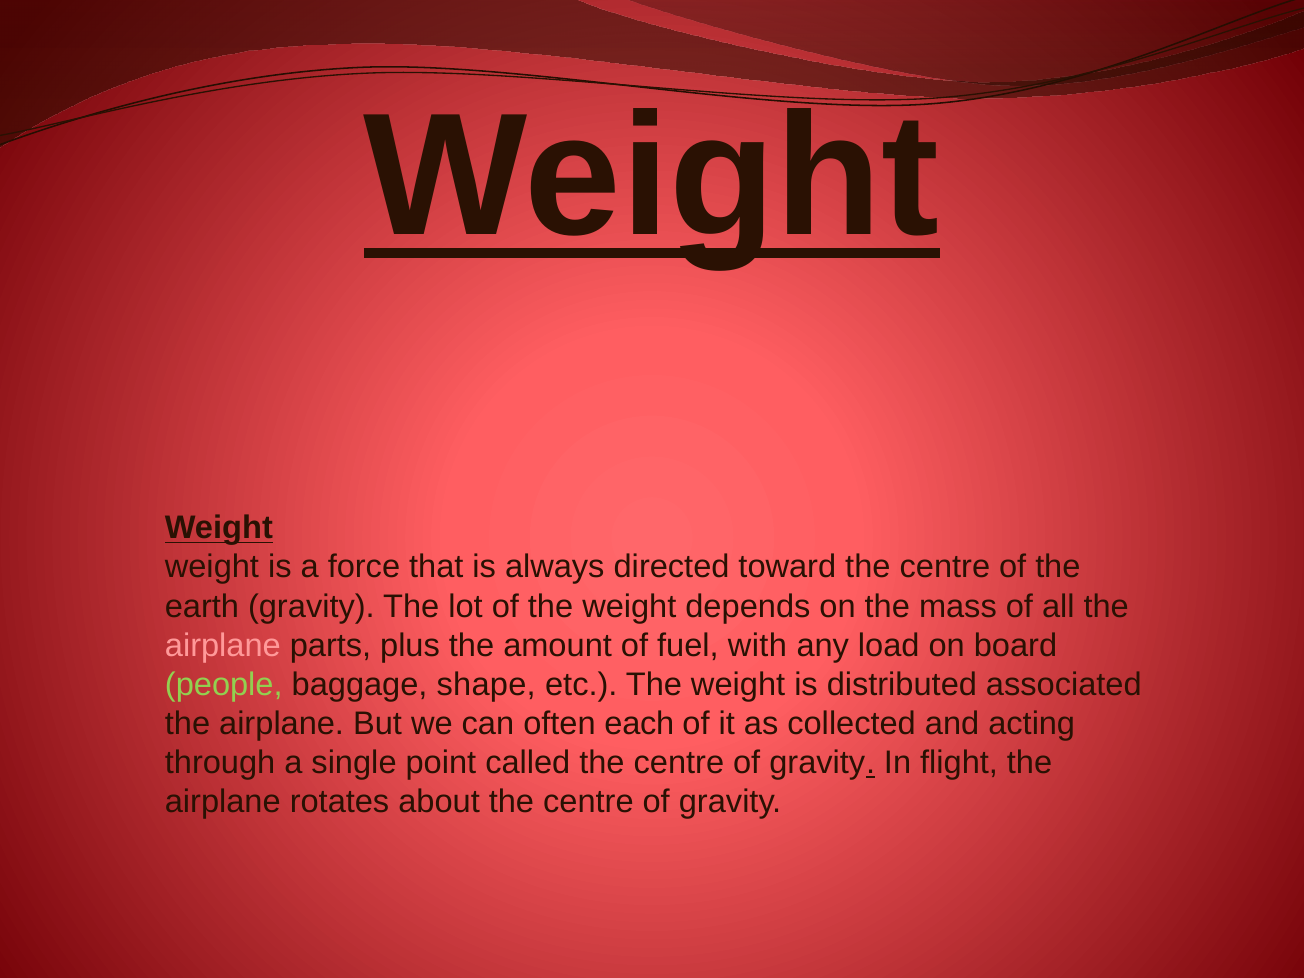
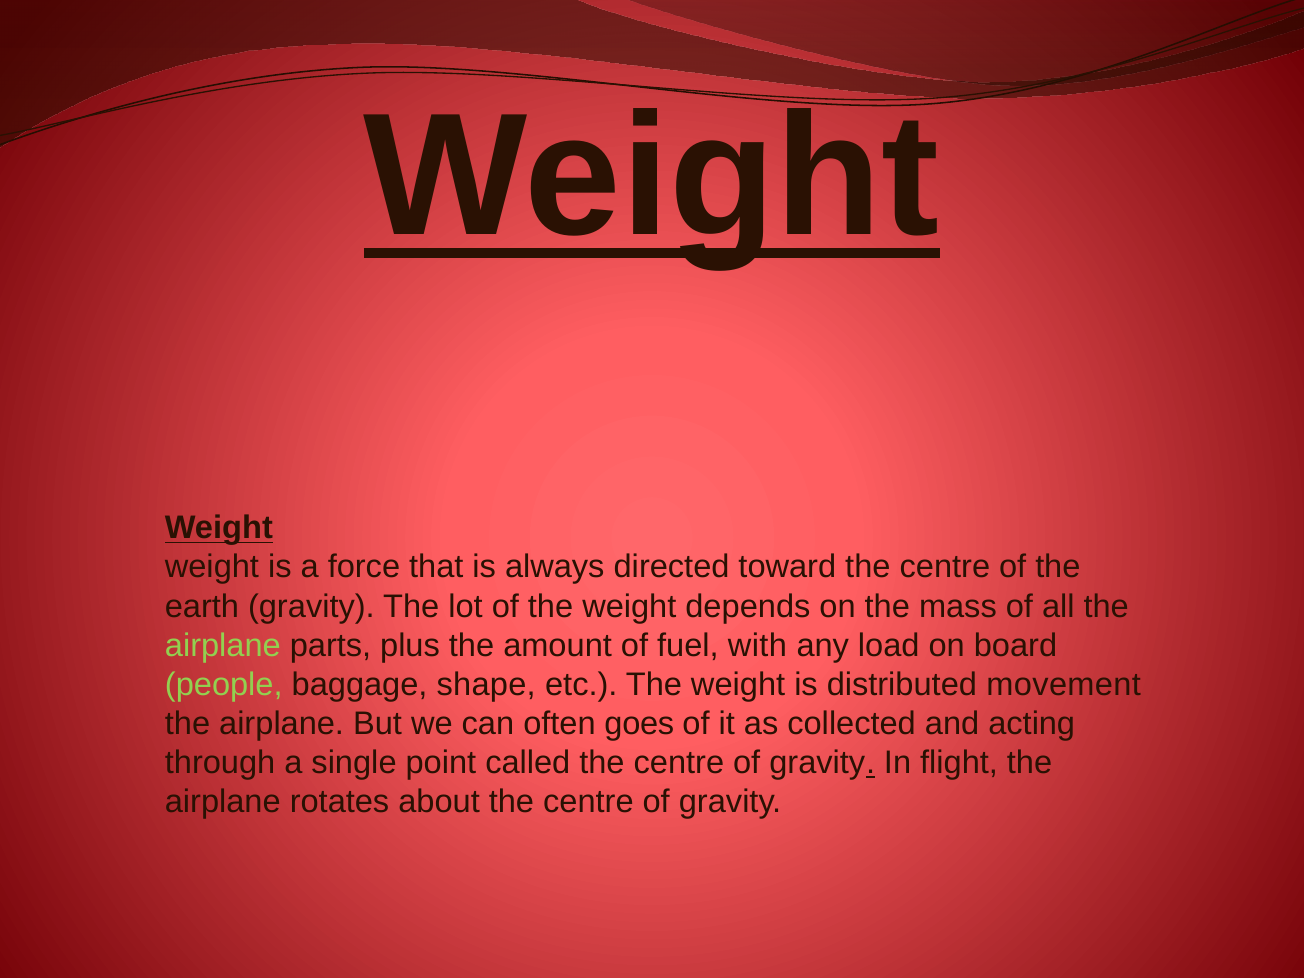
airplane at (223, 645) colour: pink -> light green
associated: associated -> movement
each: each -> goes
